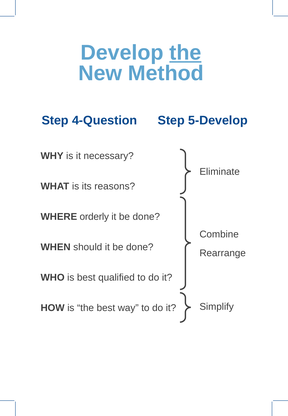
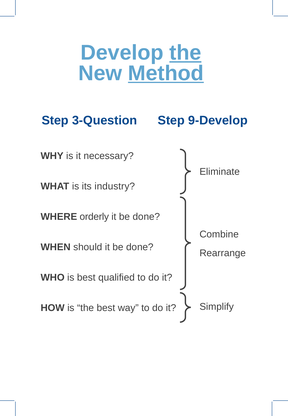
Method underline: none -> present
4-Question: 4-Question -> 3-Question
5-Develop: 5-Develop -> 9-Develop
reasons: reasons -> industry
